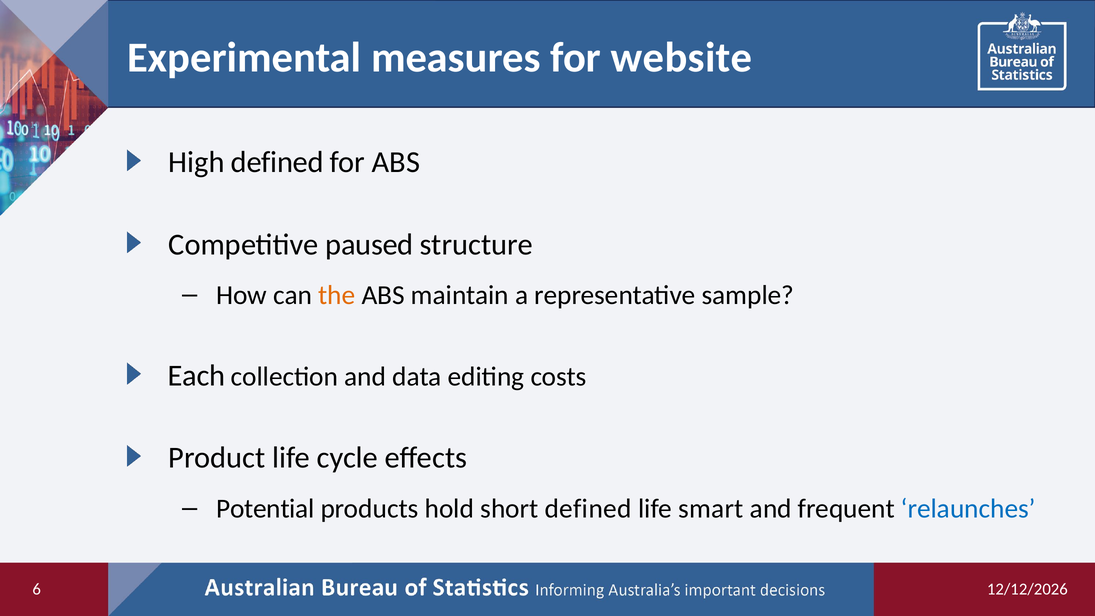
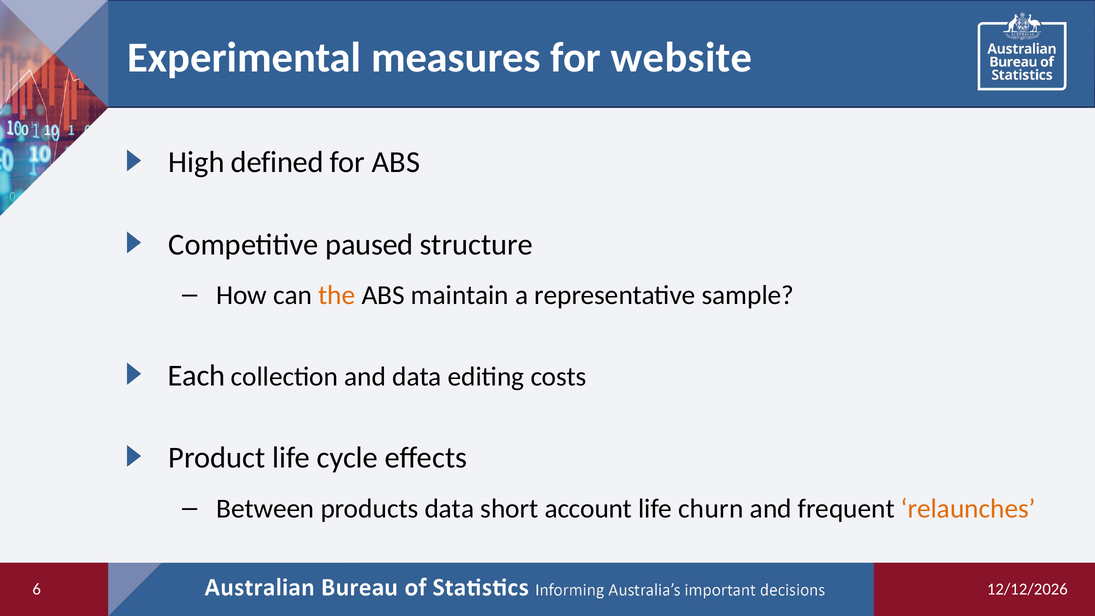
Potential: Potential -> Between
products hold: hold -> data
short defined: defined -> account
smart: smart -> churn
relaunches colour: blue -> orange
